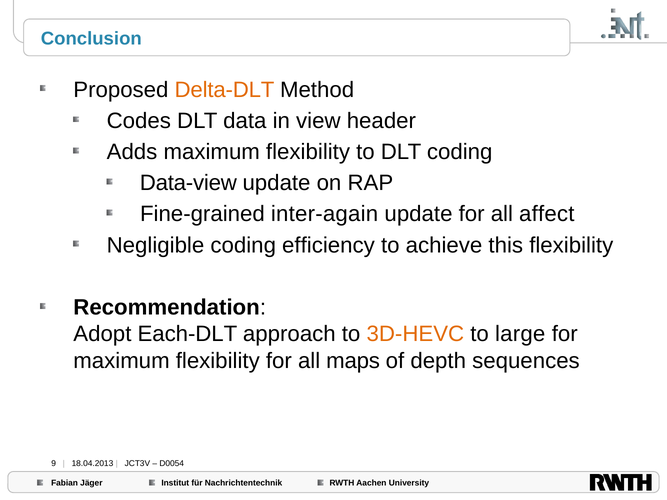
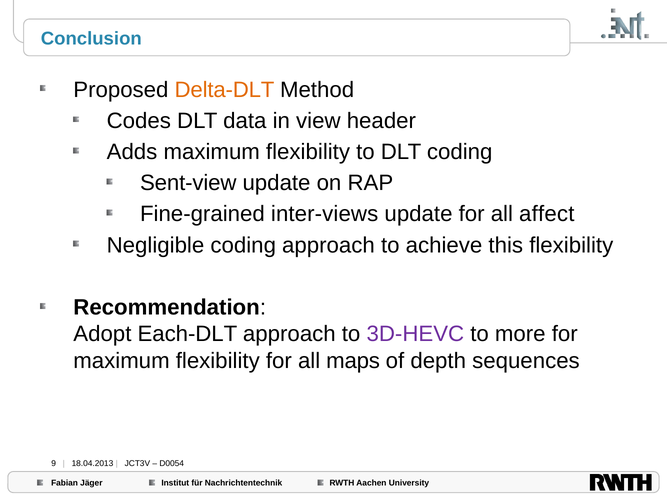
Data-view: Data-view -> Sent-view
inter-again: inter-again -> inter-views
coding efficiency: efficiency -> approach
3D-HEVC colour: orange -> purple
large: large -> more
